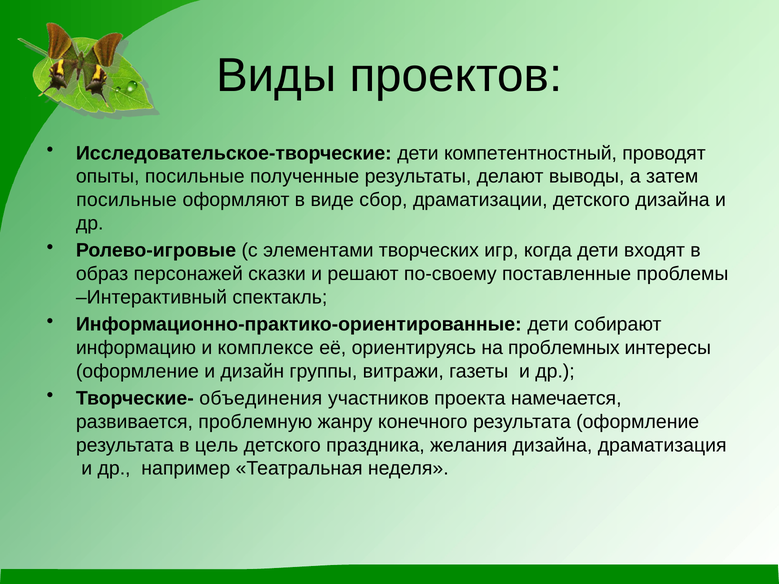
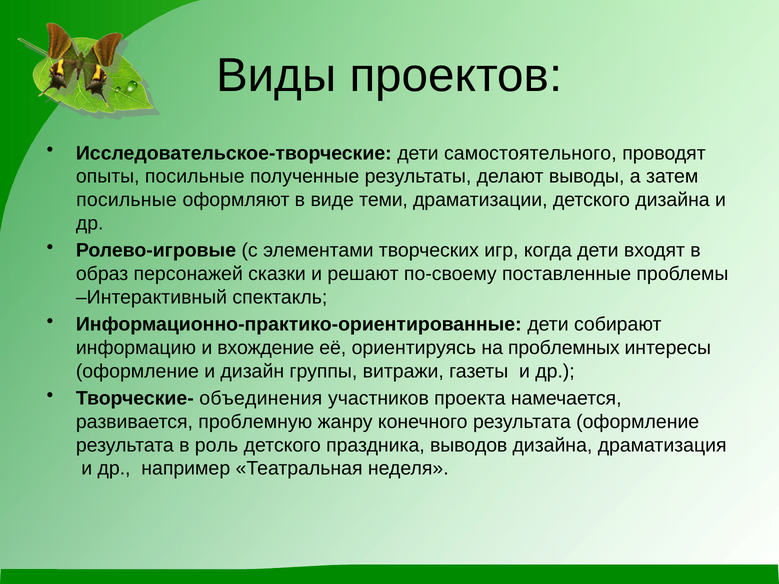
компетентностный: компетентностный -> самостоятельного
сбор: сбор -> теми
комплексе: комплексе -> вхождение
цель: цель -> роль
желания: желания -> выводов
